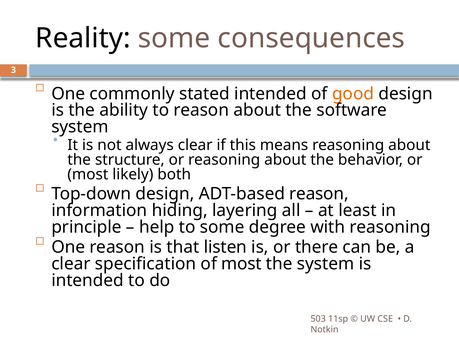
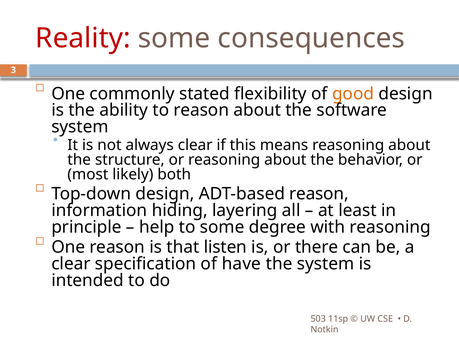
Reality colour: black -> red
stated intended: intended -> flexibility
of most: most -> have
